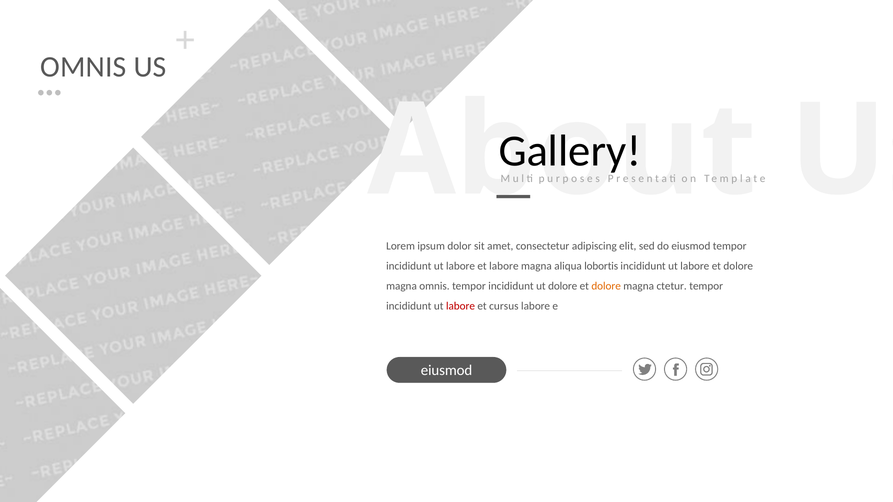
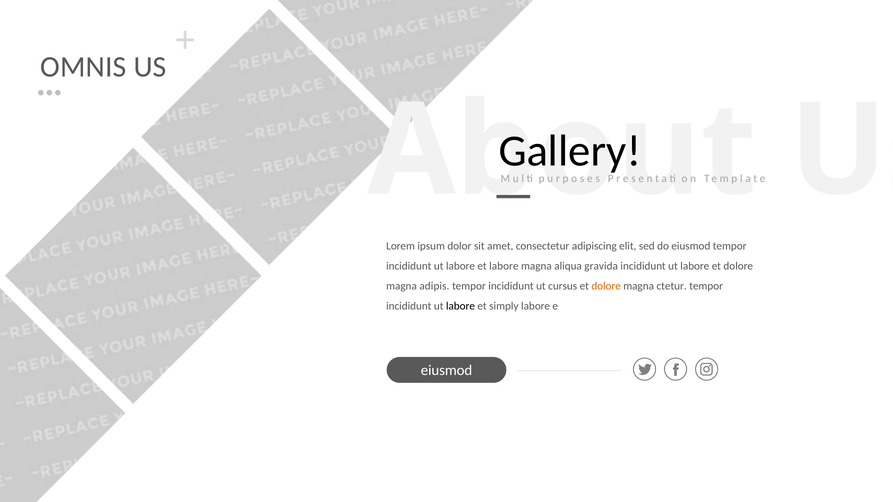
lobortis: lobortis -> gravida
magna omnis: omnis -> adipis
ut dolore: dolore -> cursus
labore at (460, 306) colour: red -> black
cursus: cursus -> simply
